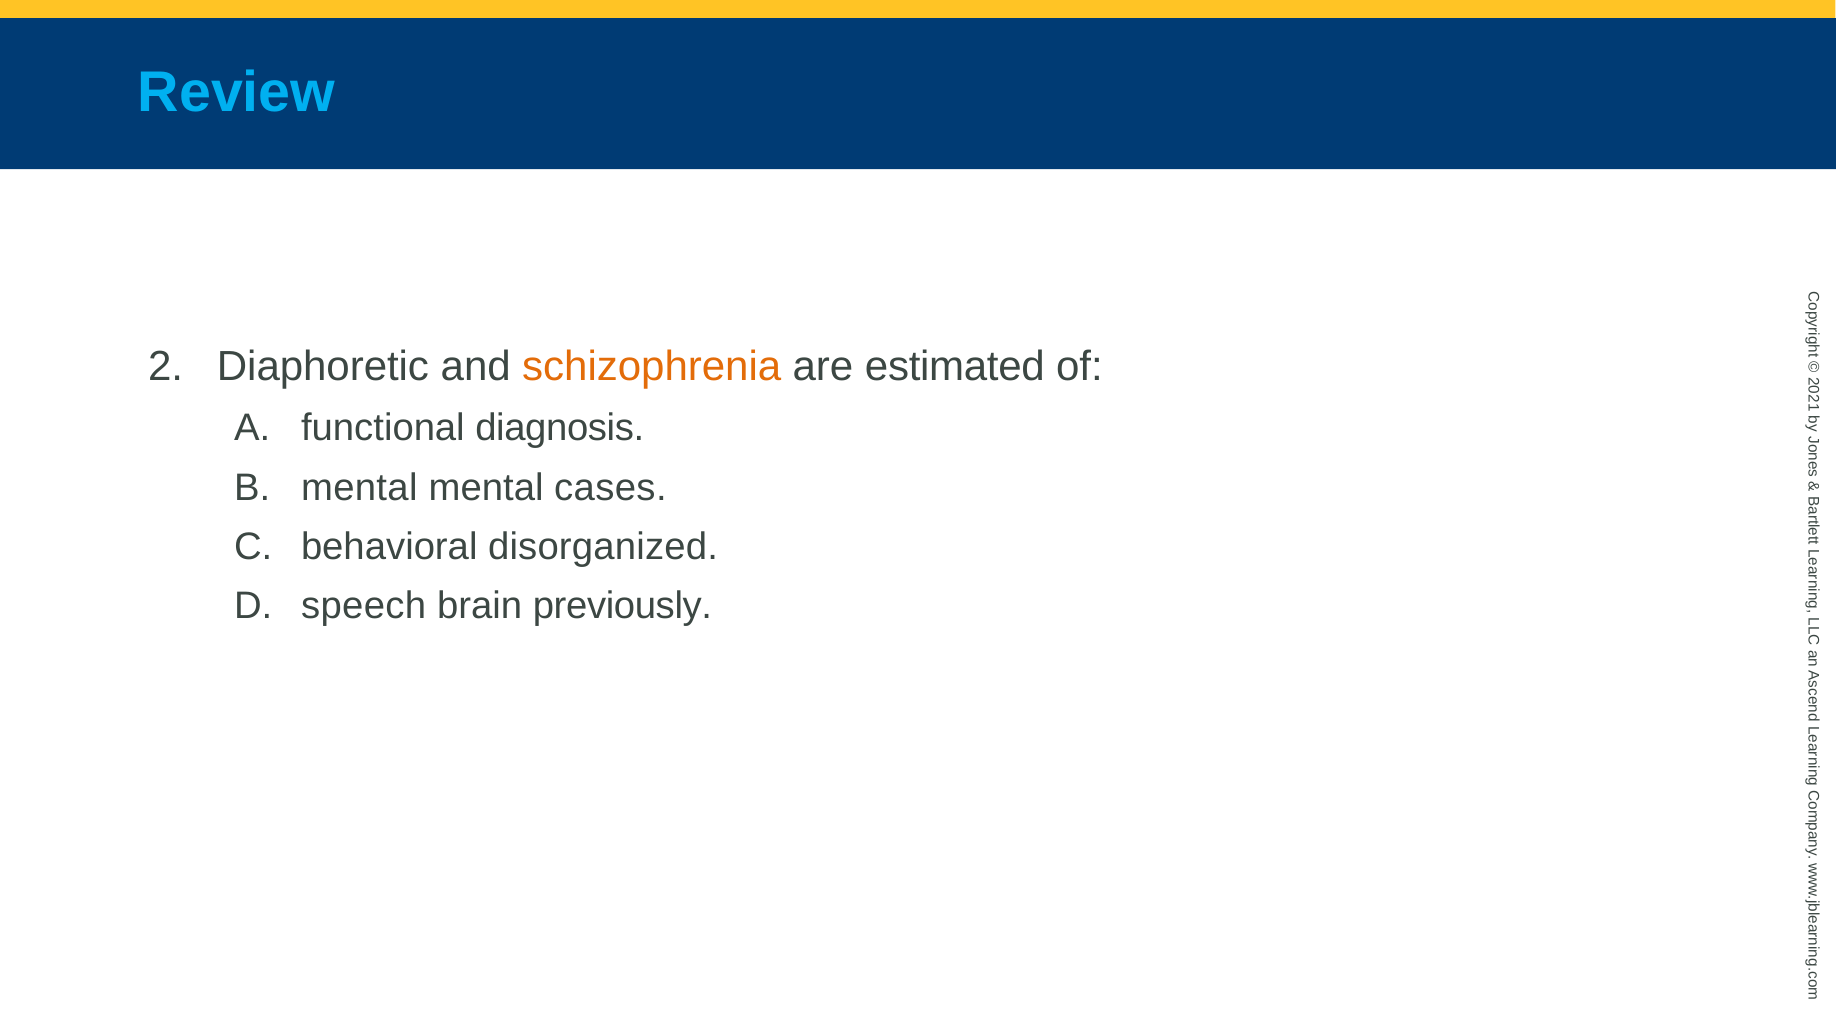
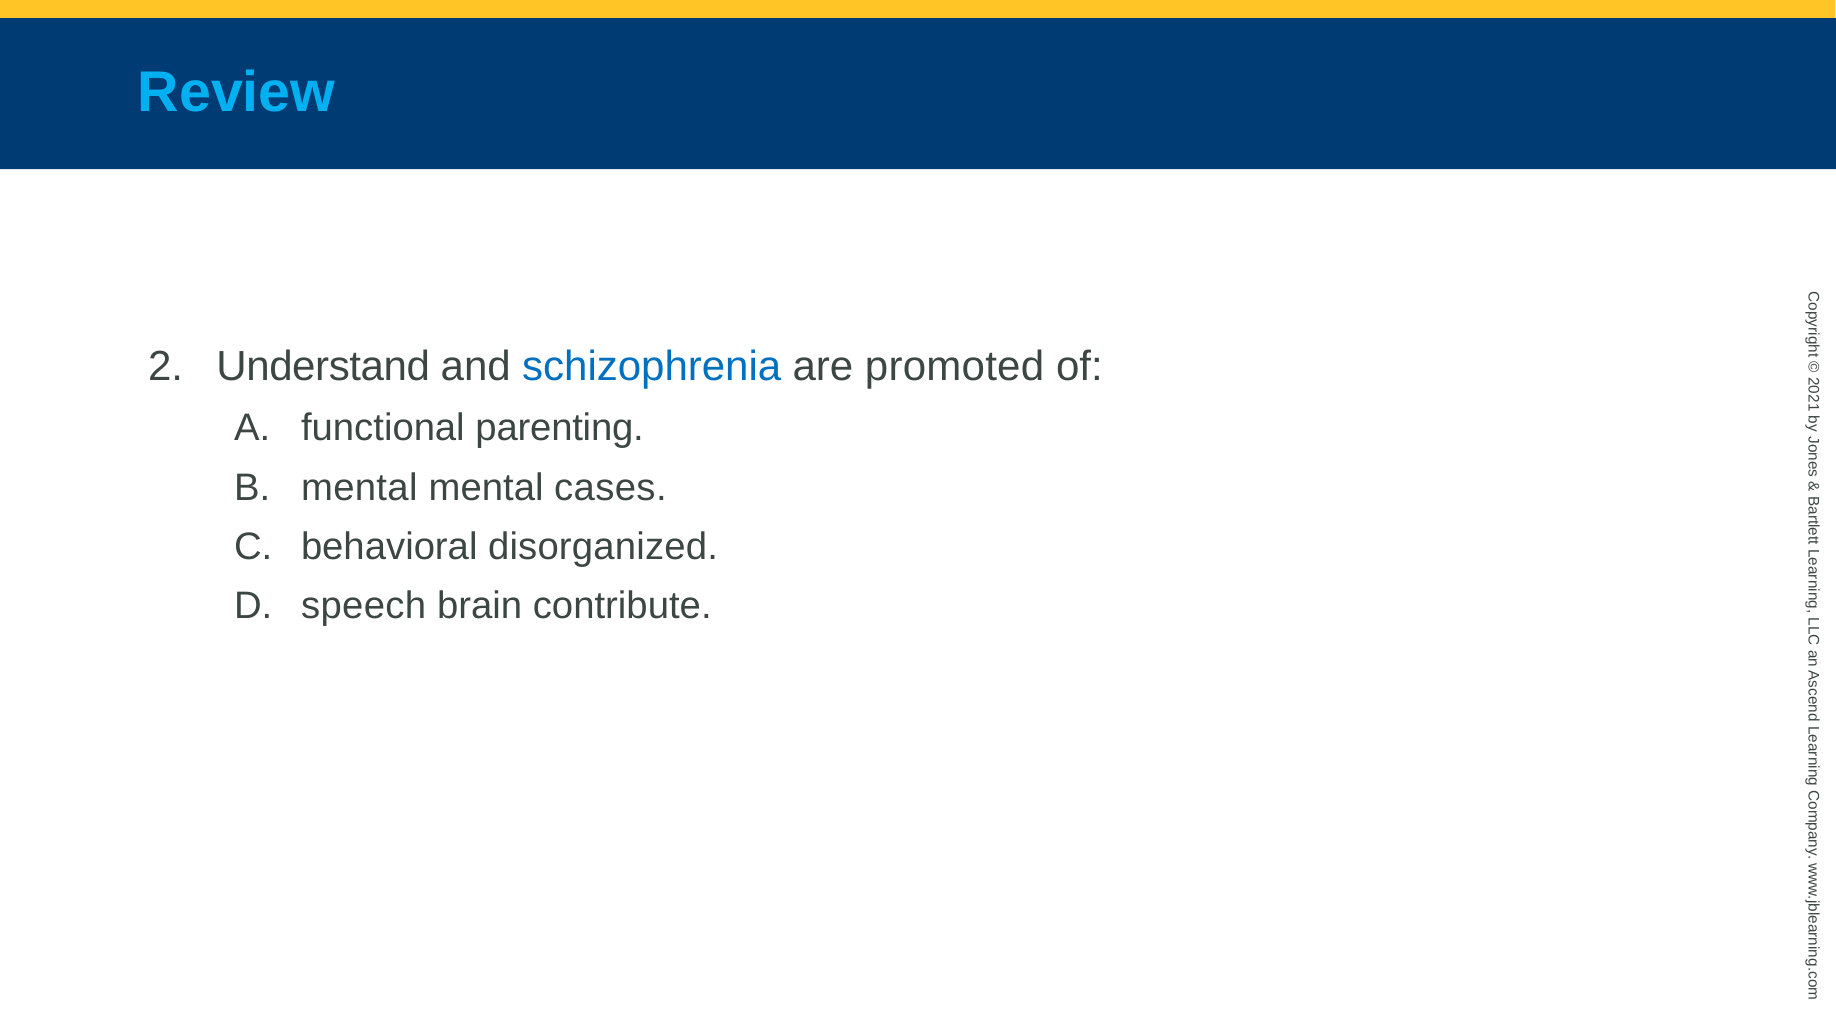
Diaphoretic: Diaphoretic -> Understand
schizophrenia colour: orange -> blue
estimated: estimated -> promoted
diagnosis: diagnosis -> parenting
previously: previously -> contribute
